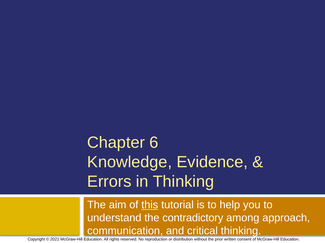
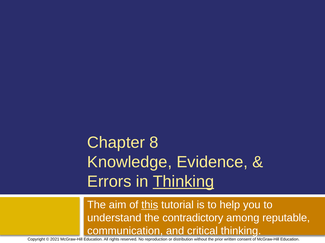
6: 6 -> 8
Thinking at (183, 182) underline: none -> present
approach: approach -> reputable
